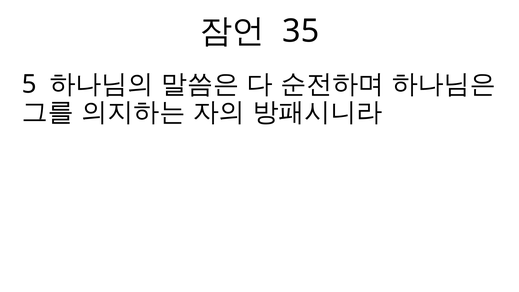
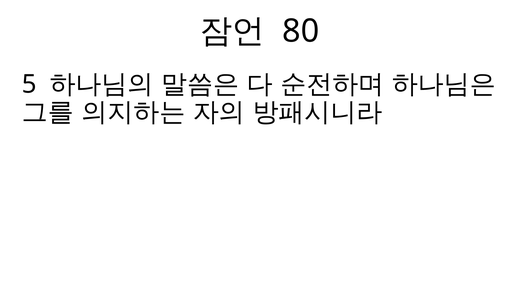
35: 35 -> 80
